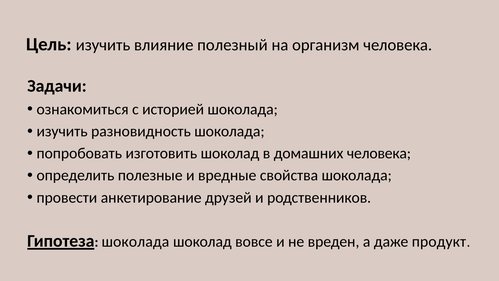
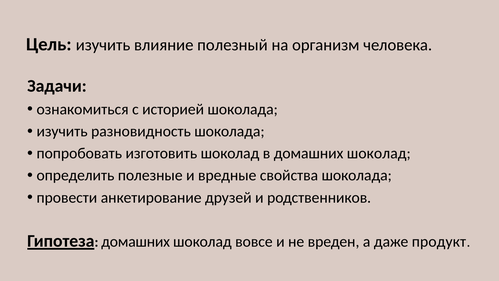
в домашних человека: человека -> шоколад
шоколада at (135, 242): шоколада -> домашних
